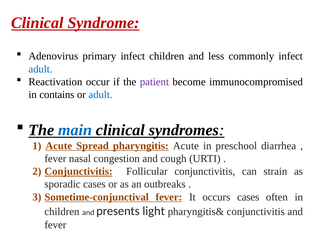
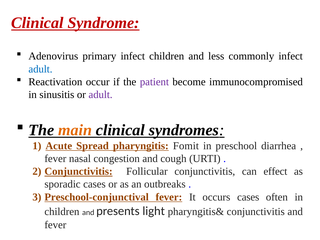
contains: contains -> sinusitis
adult at (101, 95) colour: blue -> purple
main colour: blue -> orange
pharyngitis Acute: Acute -> Fomit
strain: strain -> effect
Sometime-conjunctival: Sometime-conjunctival -> Preschool-conjunctival
